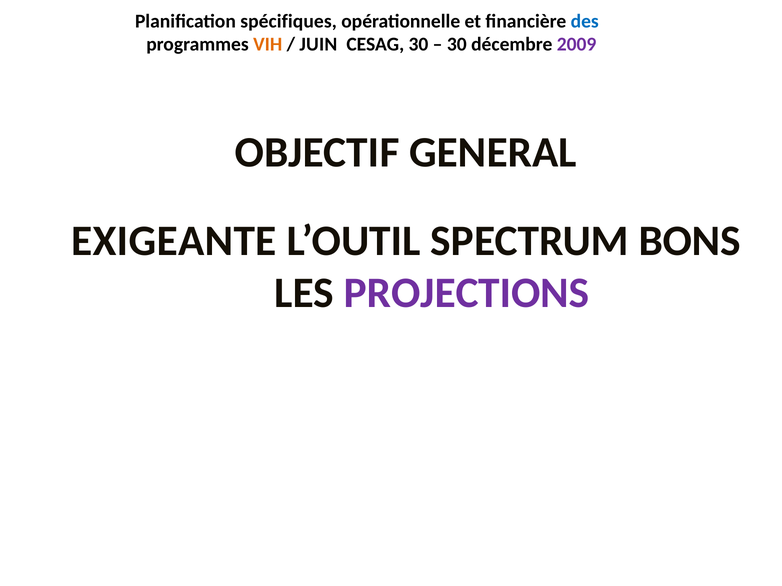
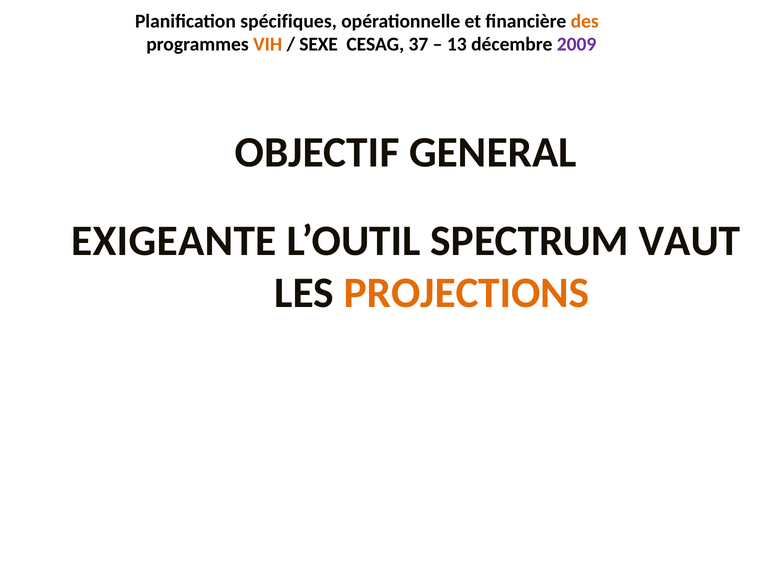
des colour: blue -> orange
JUIN: JUIN -> SEXE
CESAG 30: 30 -> 37
30 at (457, 45): 30 -> 13
BONS: BONS -> VAUT
PROJECTIONS colour: purple -> orange
